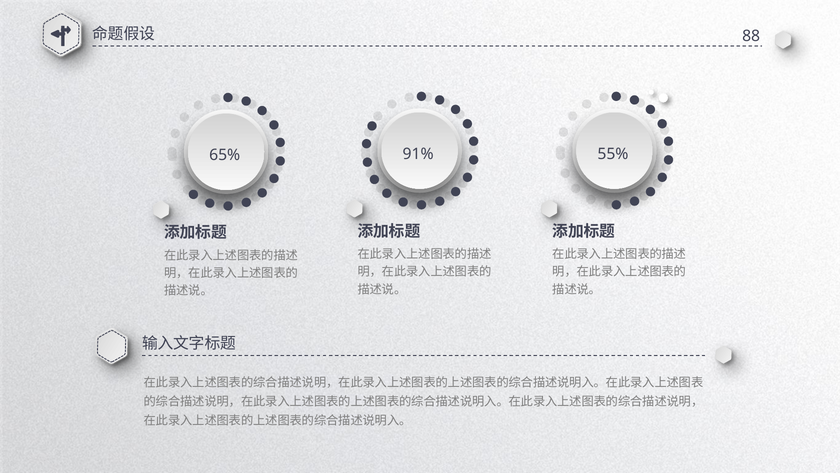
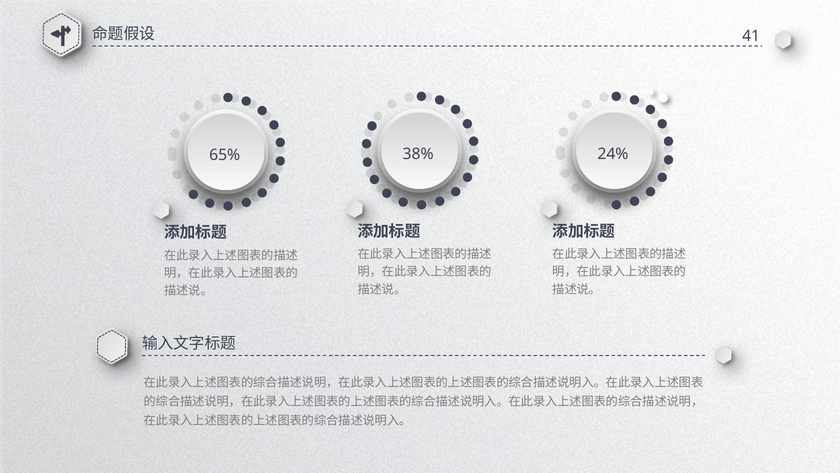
88: 88 -> 41
91%: 91% -> 38%
55%: 55% -> 24%
